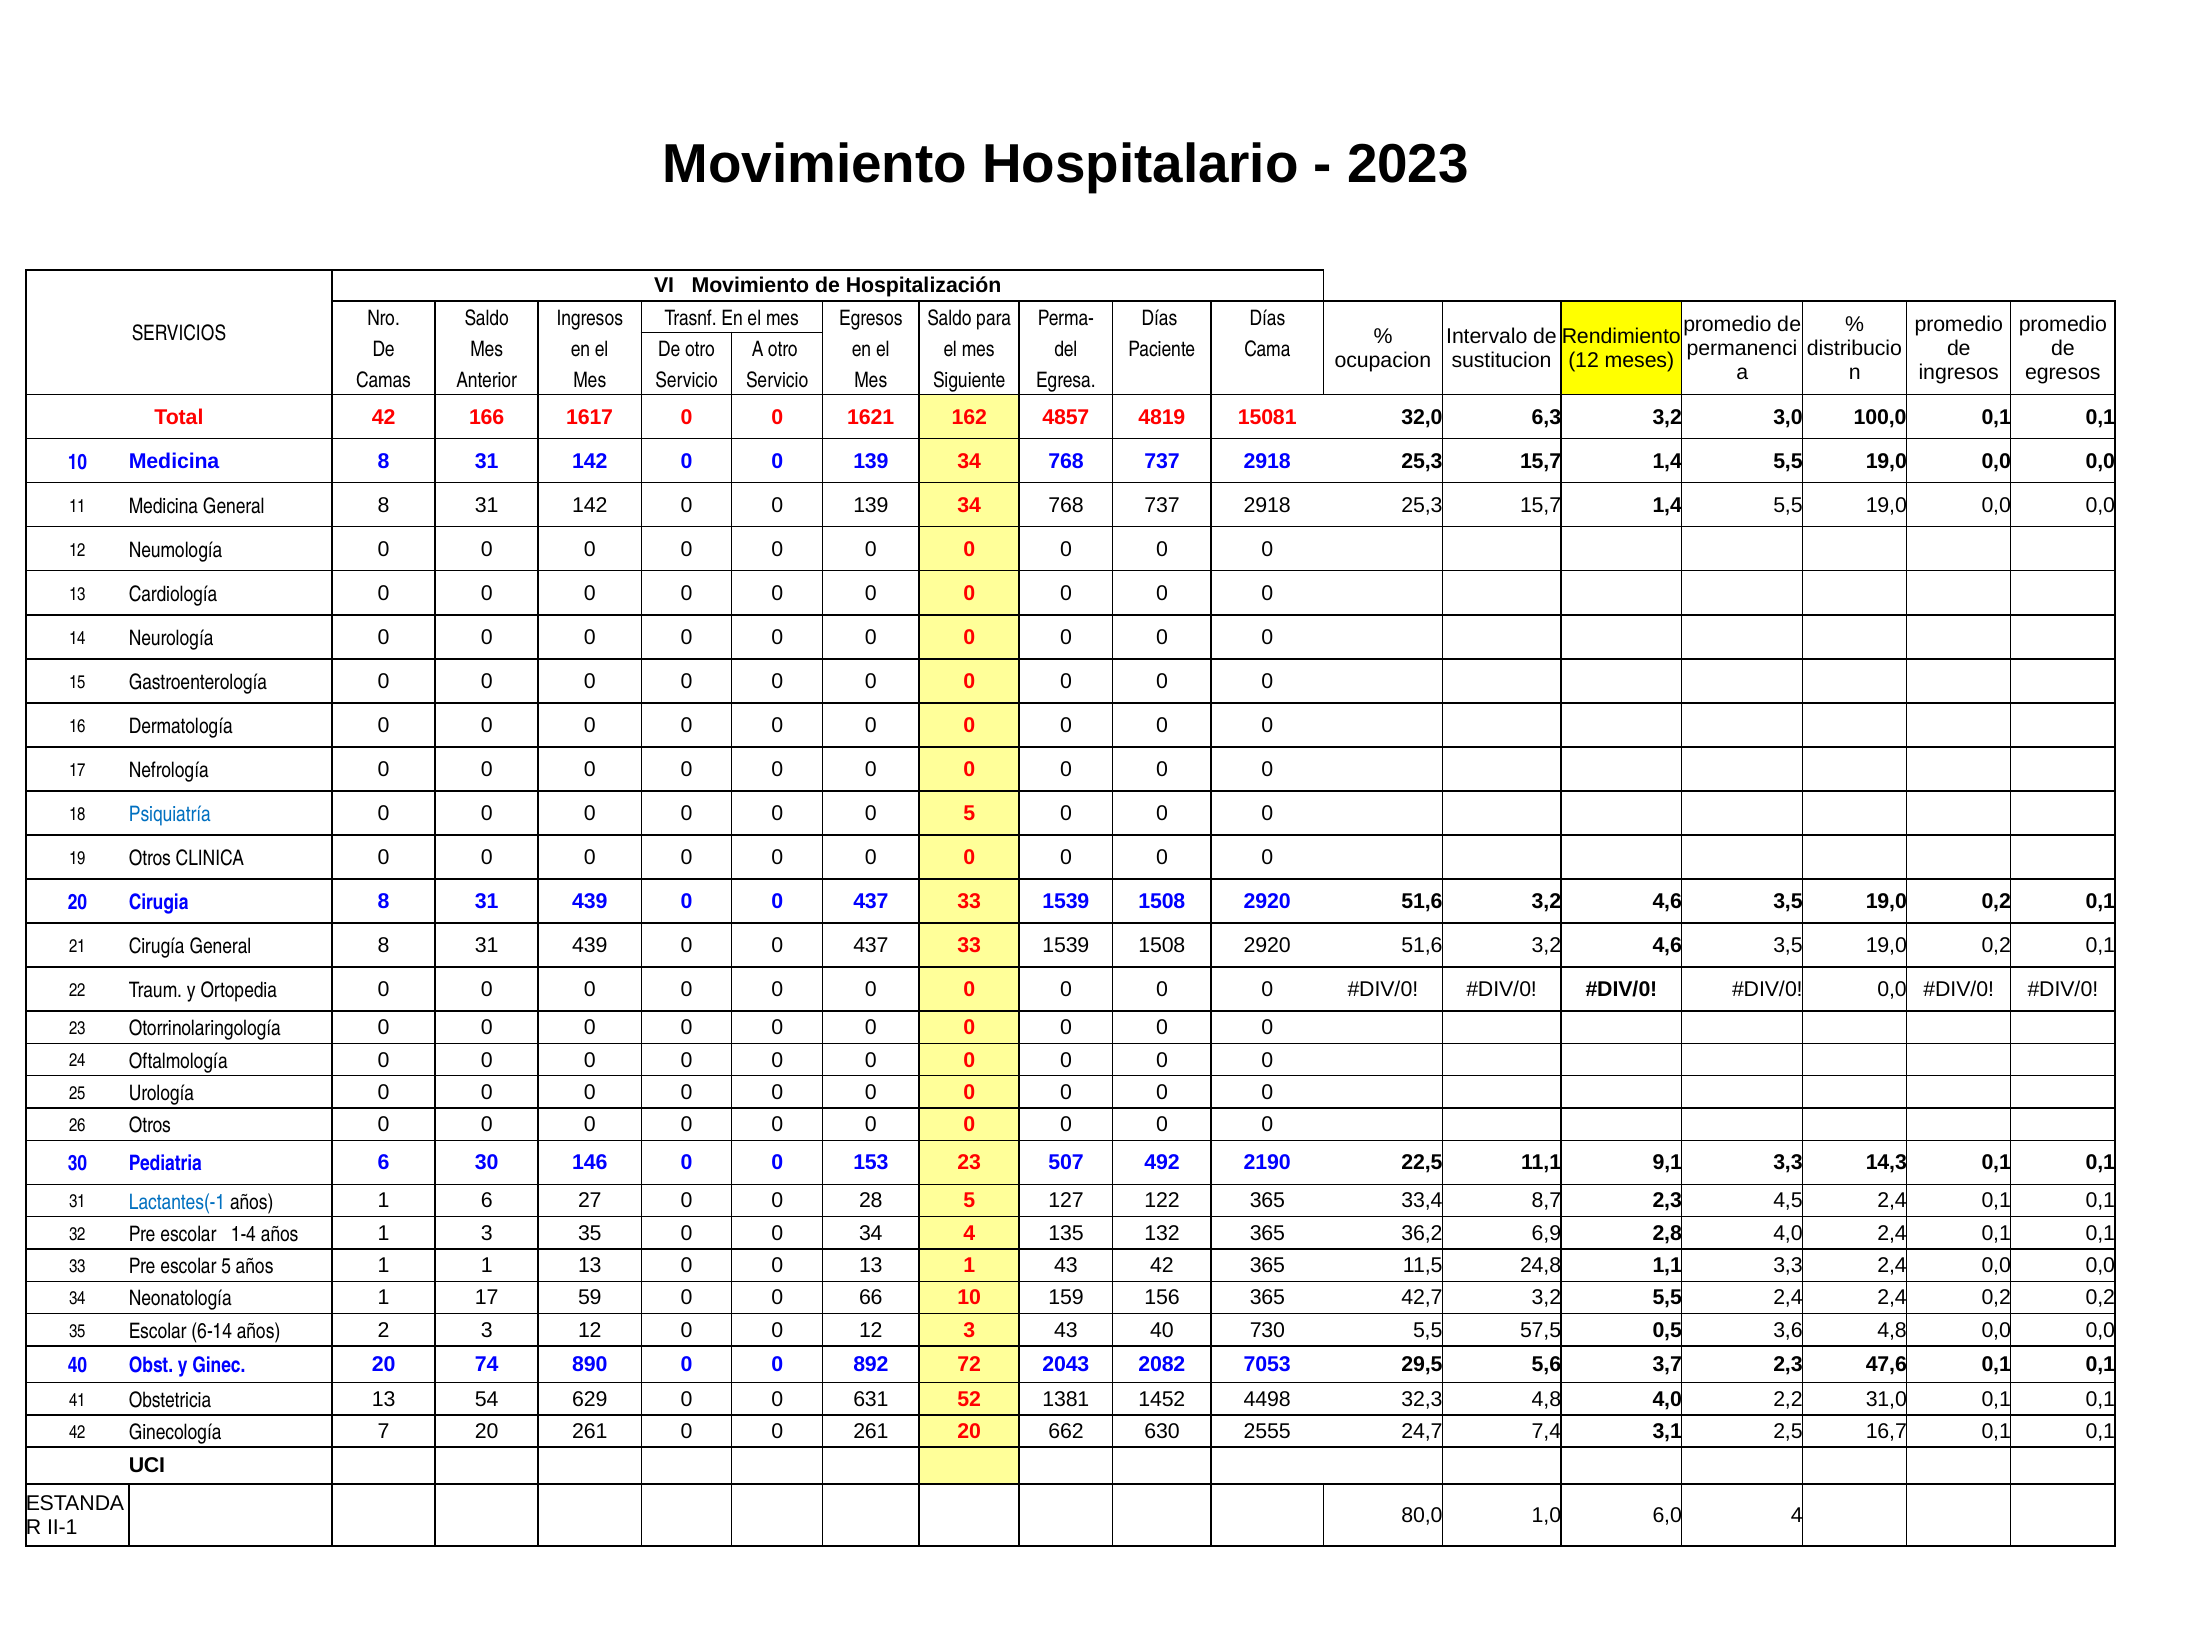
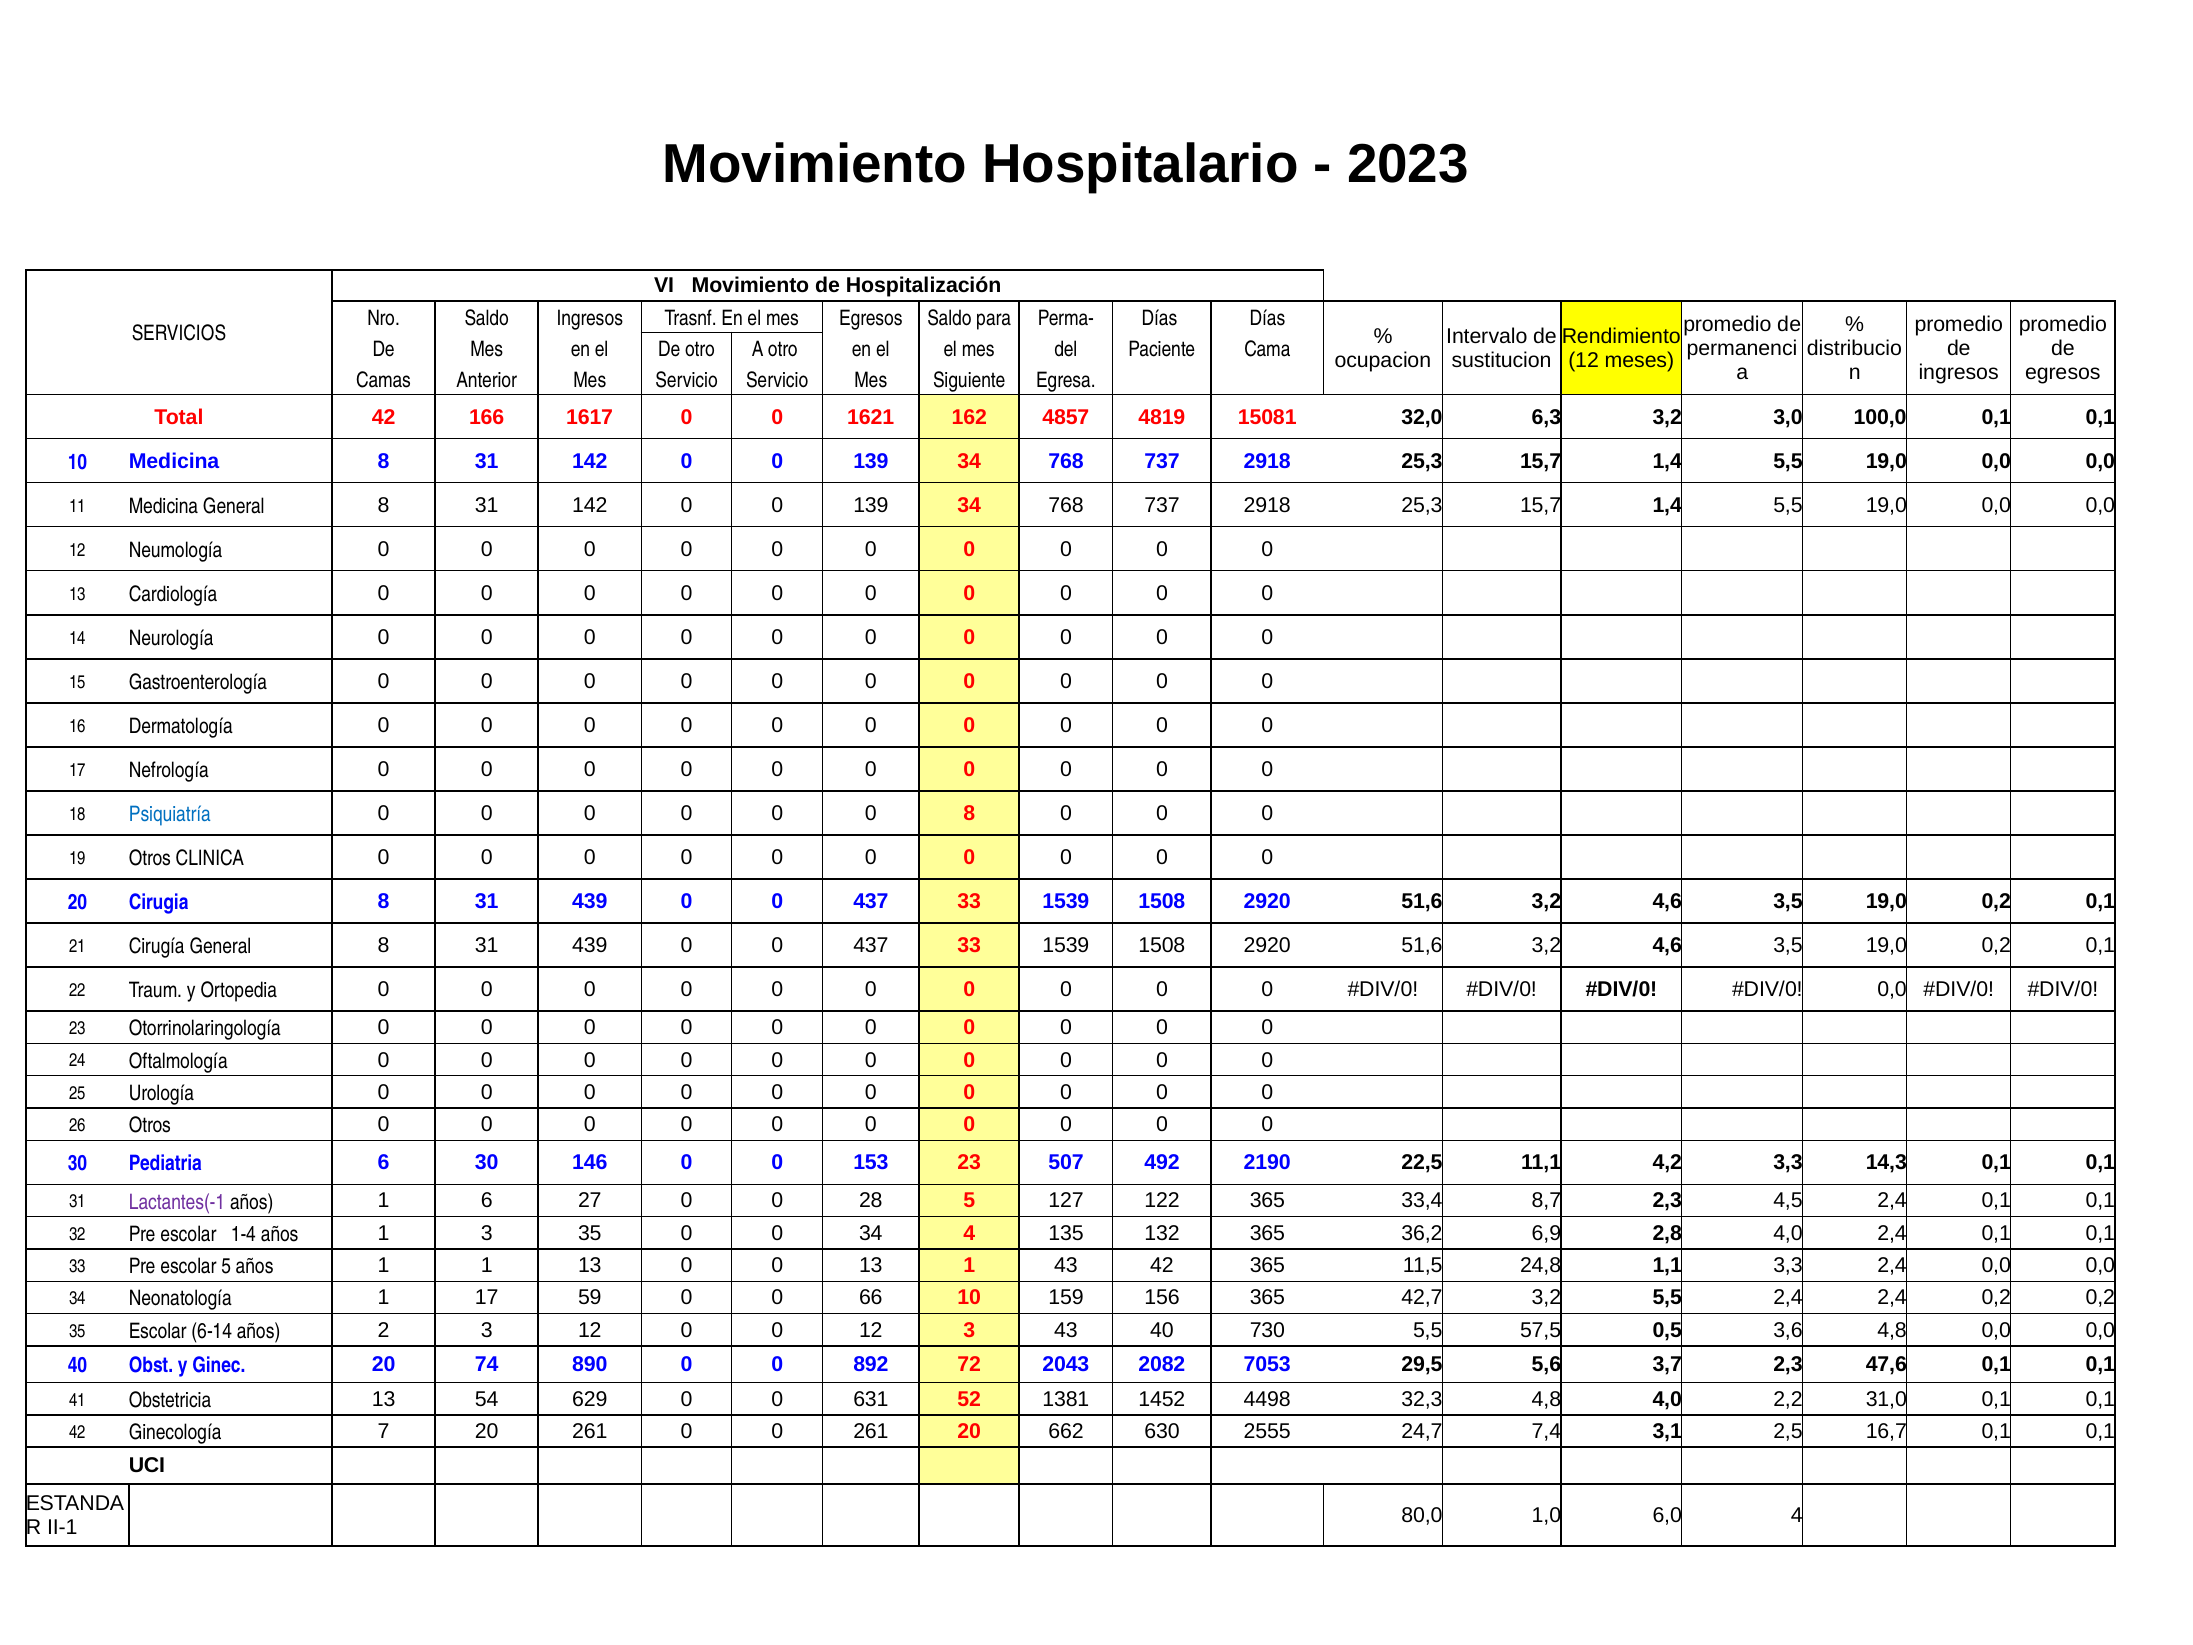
0 5: 5 -> 8
9,1: 9,1 -> 4,2
Lactantes(-1 colour: blue -> purple
